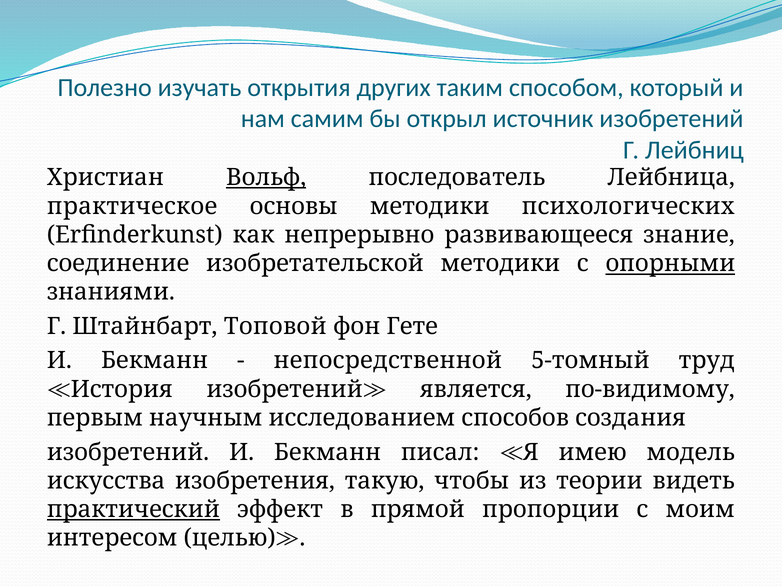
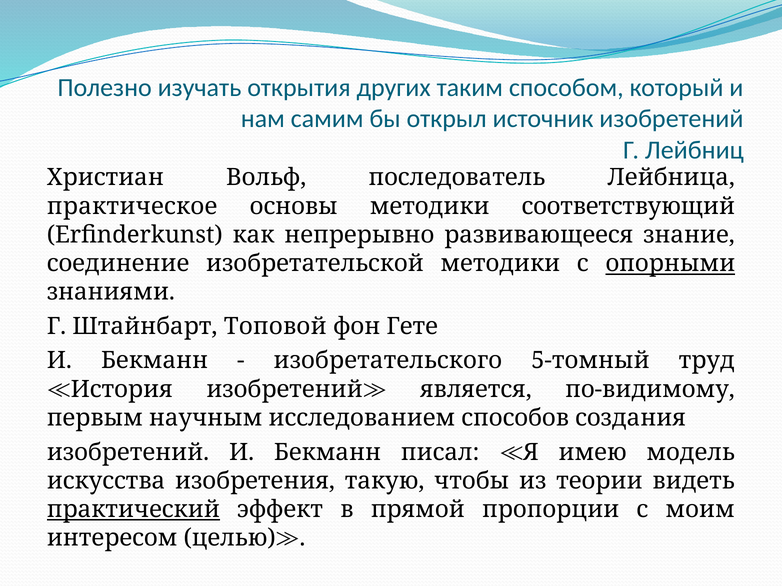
Вольф underline: present -> none
психологических: психологических -> соответствующий
непосредственной: непосредственной -> изобретательского
